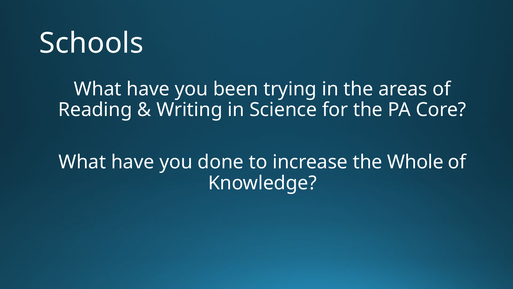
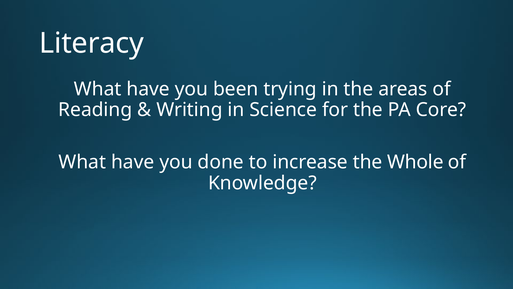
Schools: Schools -> Literacy
